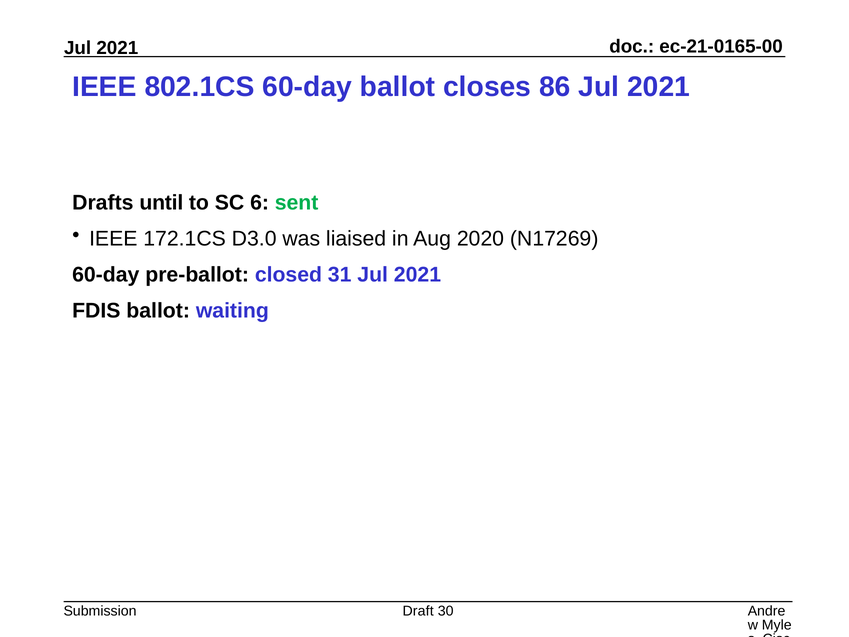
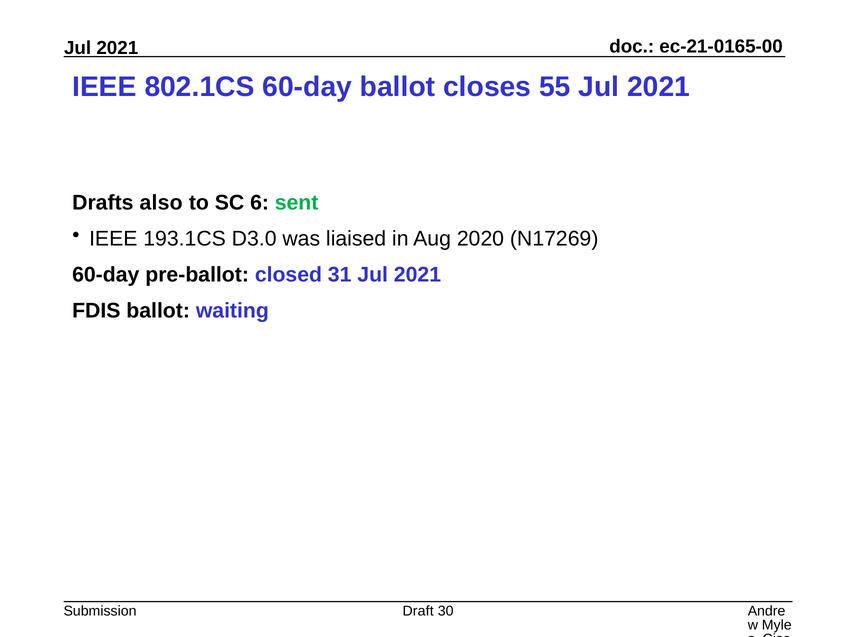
86: 86 -> 55
until: until -> also
172.1CS: 172.1CS -> 193.1CS
